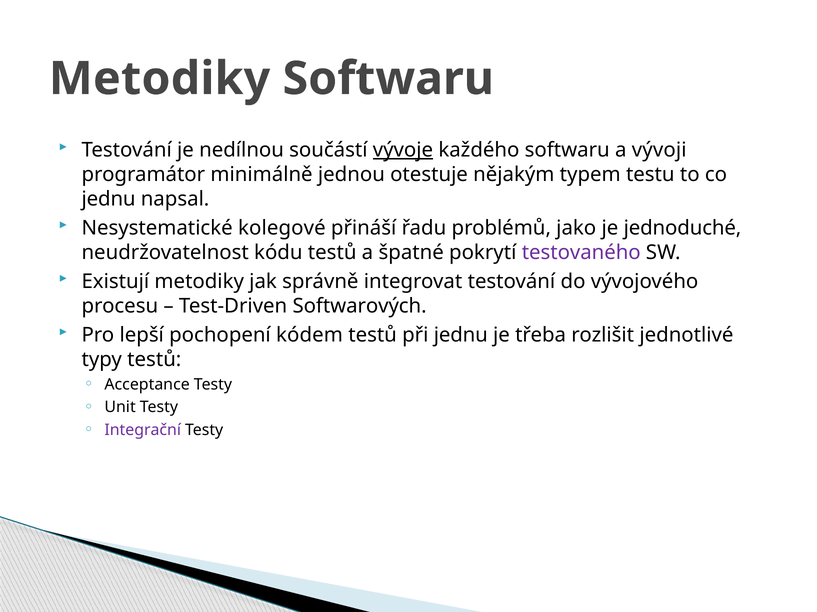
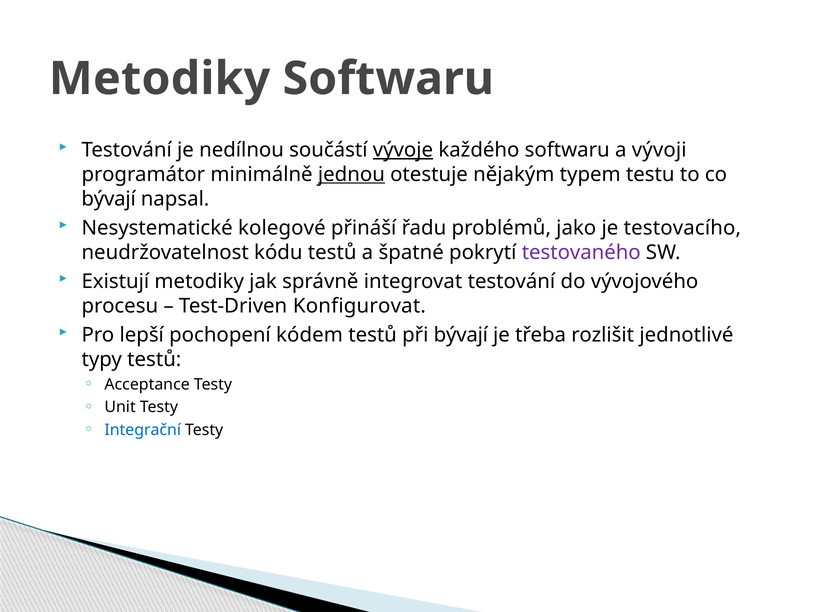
jednou underline: none -> present
jednu at (109, 199): jednu -> bývají
jednoduché: jednoduché -> testovacího
Softwarových: Softwarových -> Konfigurovat
při jednu: jednu -> bývají
Integrační colour: purple -> blue
